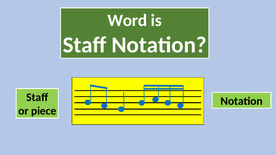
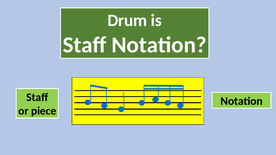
Word: Word -> Drum
